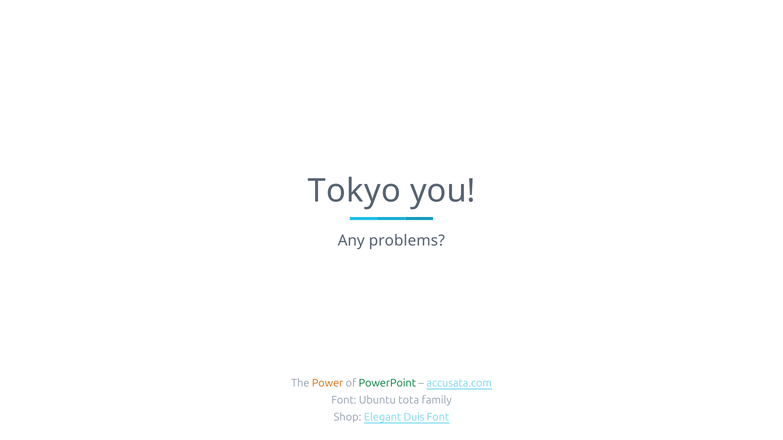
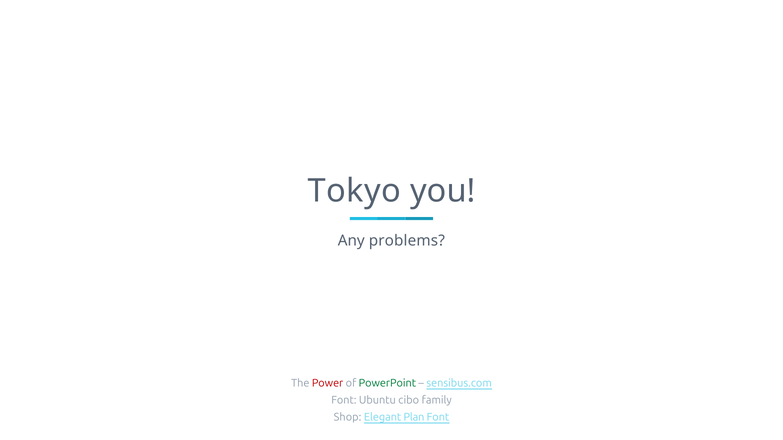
Power colour: orange -> red
accusata.com: accusata.com -> sensibus.com
tota: tota -> cibo
Duis: Duis -> Plan
